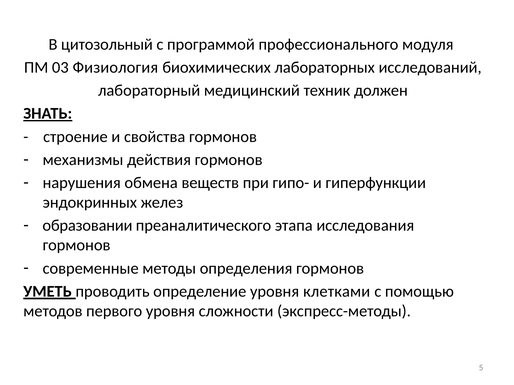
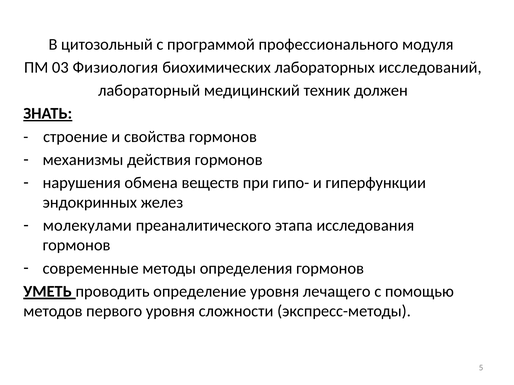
образовании: образовании -> молекулами
клетками: клетками -> лечащего
